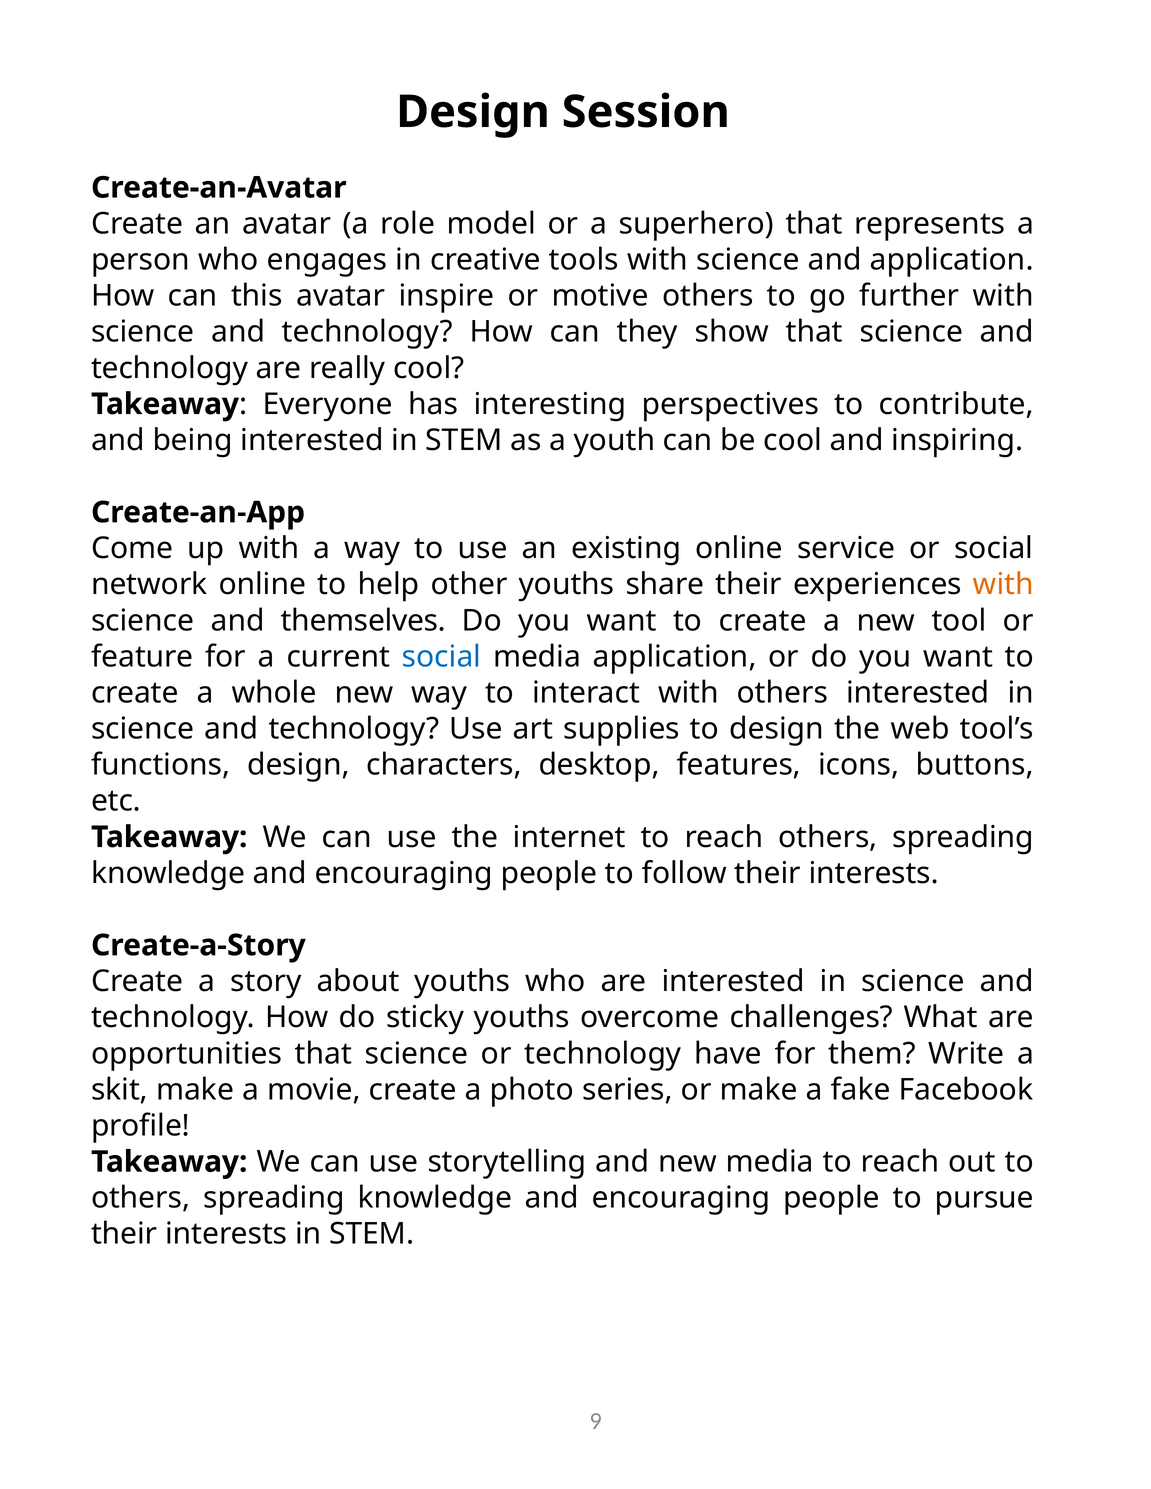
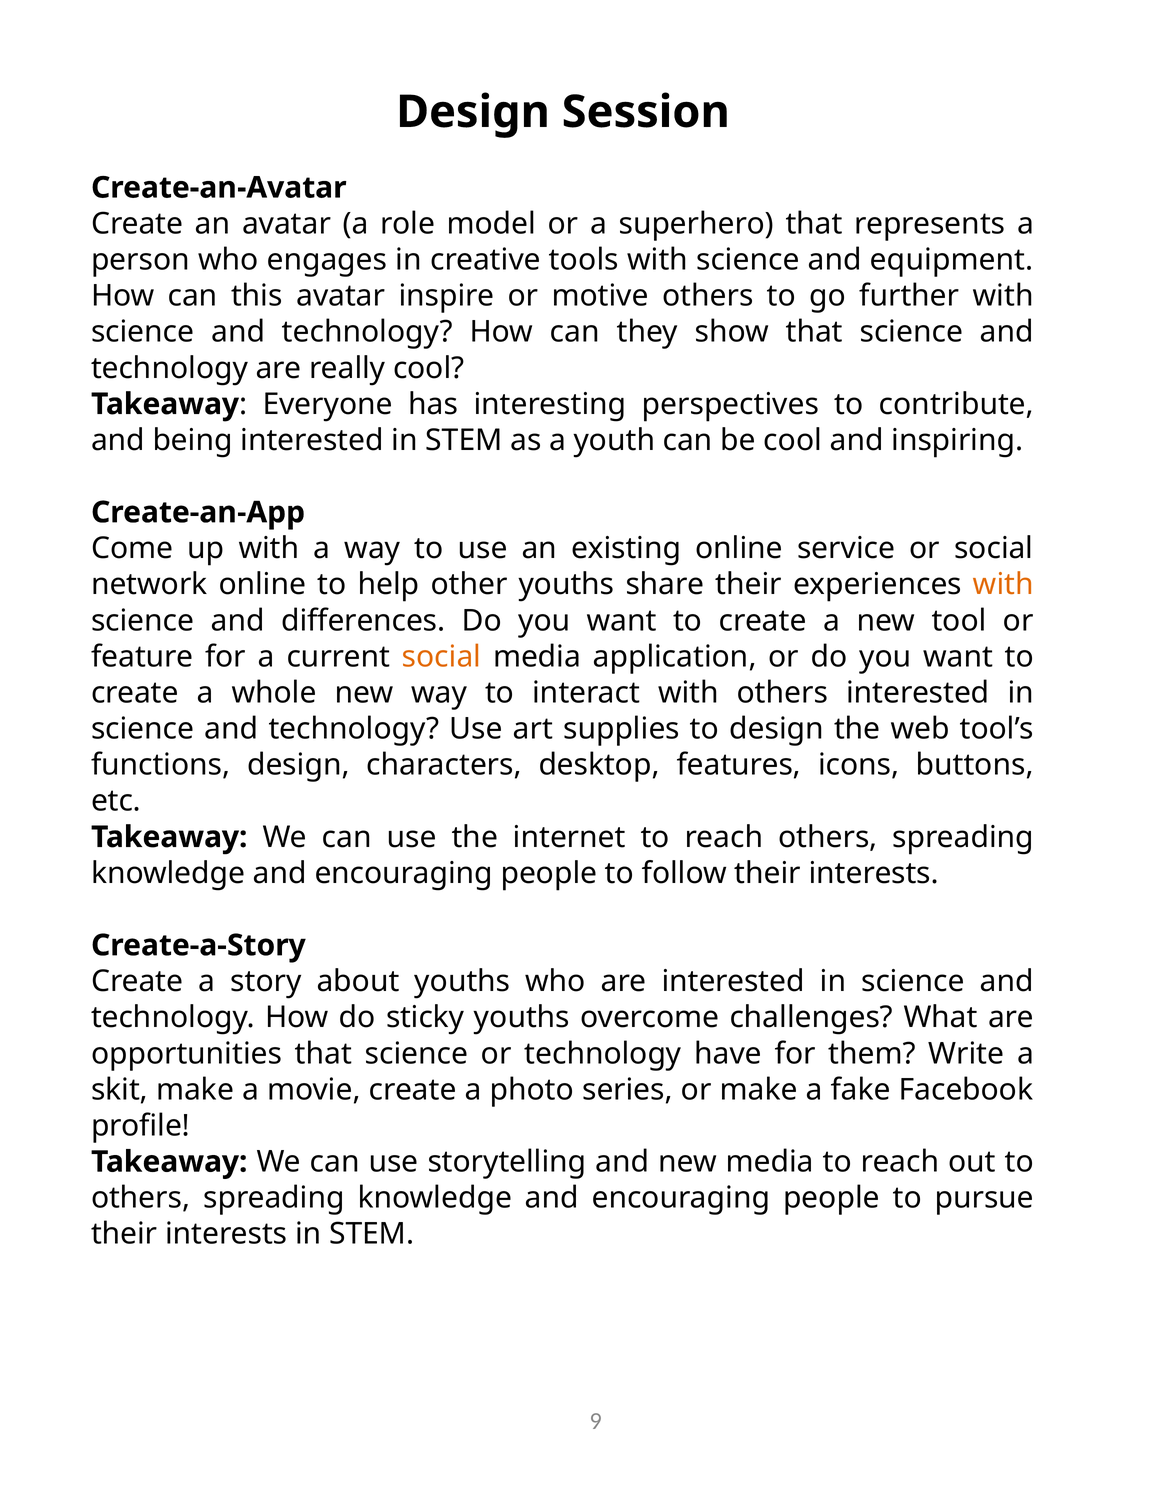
and application: application -> equipment
themselves: themselves -> differences
social at (442, 657) colour: blue -> orange
